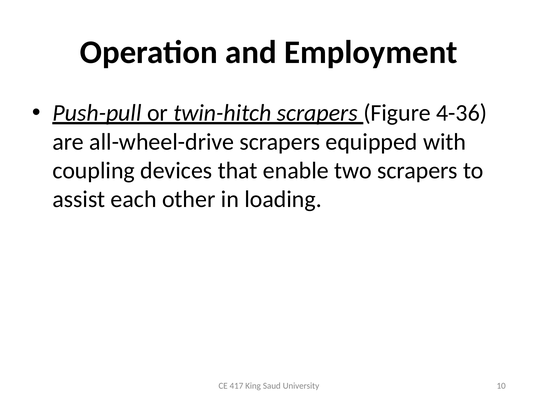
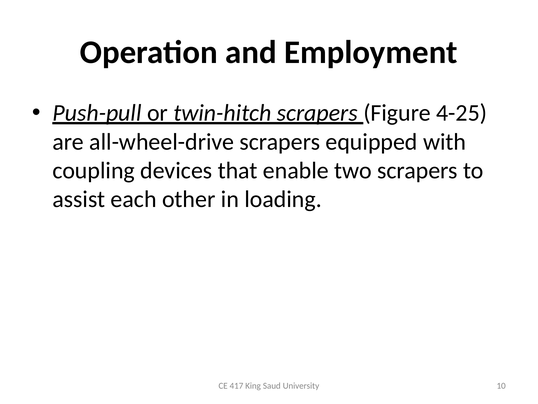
4-36: 4-36 -> 4-25
